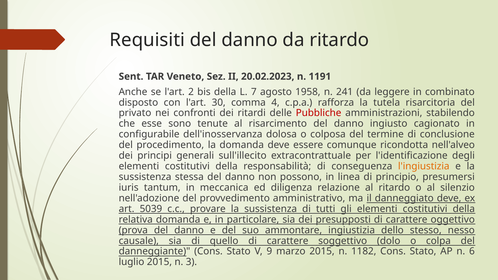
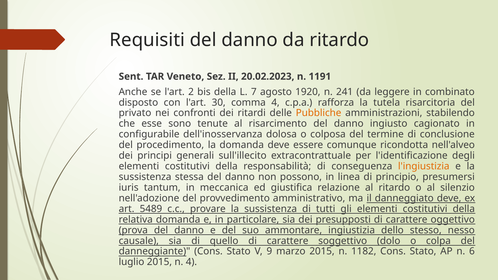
1958: 1958 -> 1920
Pubbliche colour: red -> orange
diligenza: diligenza -> giustifica
5039: 5039 -> 5489
n 3: 3 -> 4
